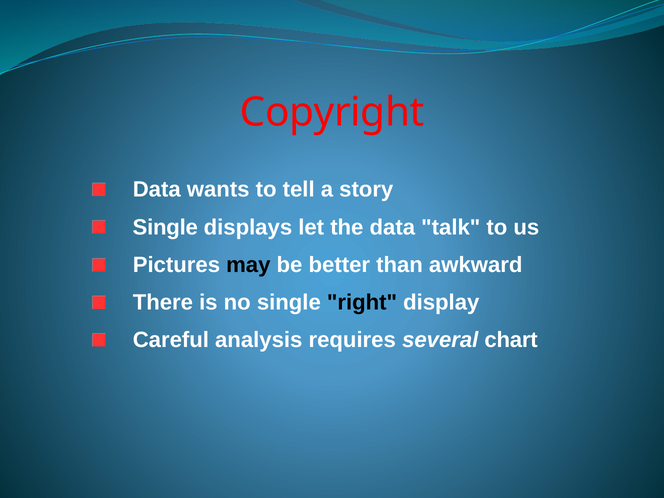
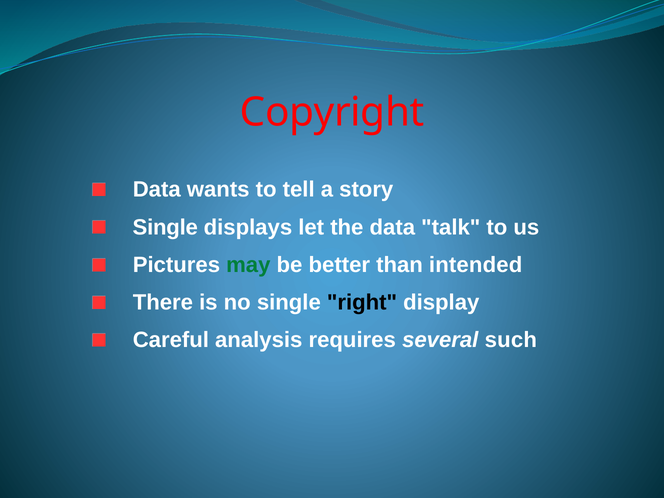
may colour: black -> green
awkward: awkward -> intended
chart: chart -> such
